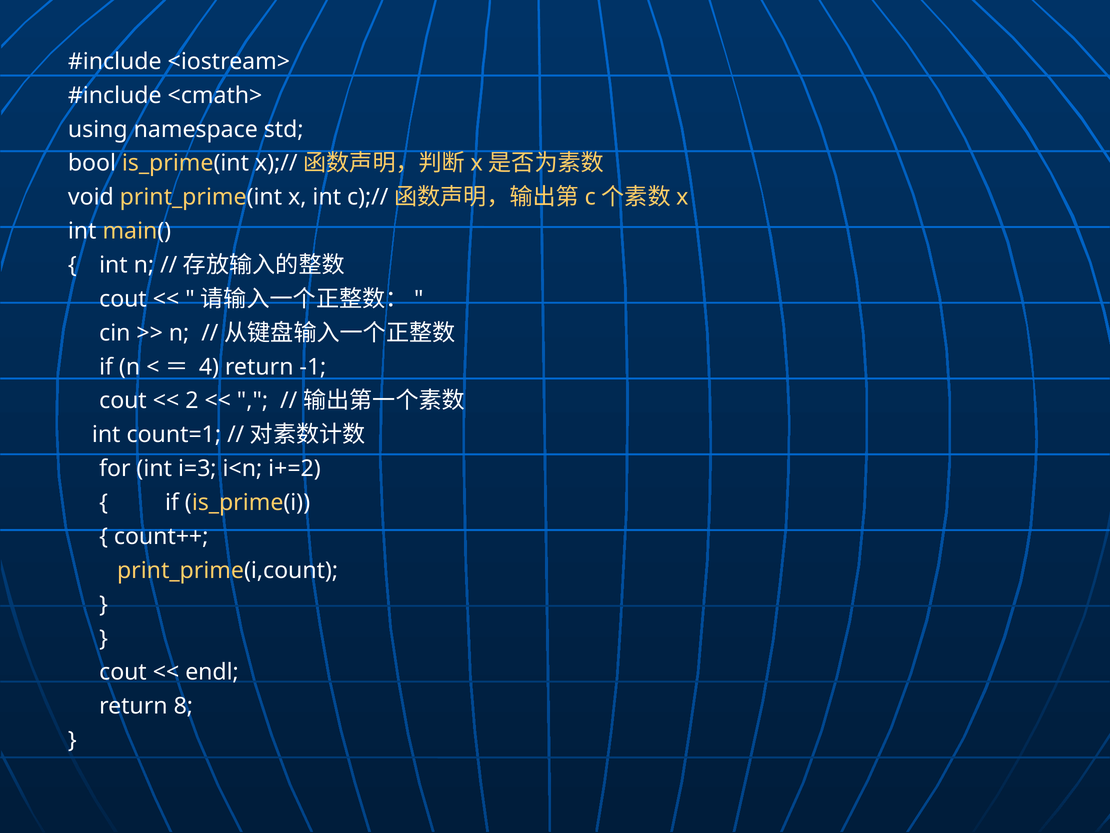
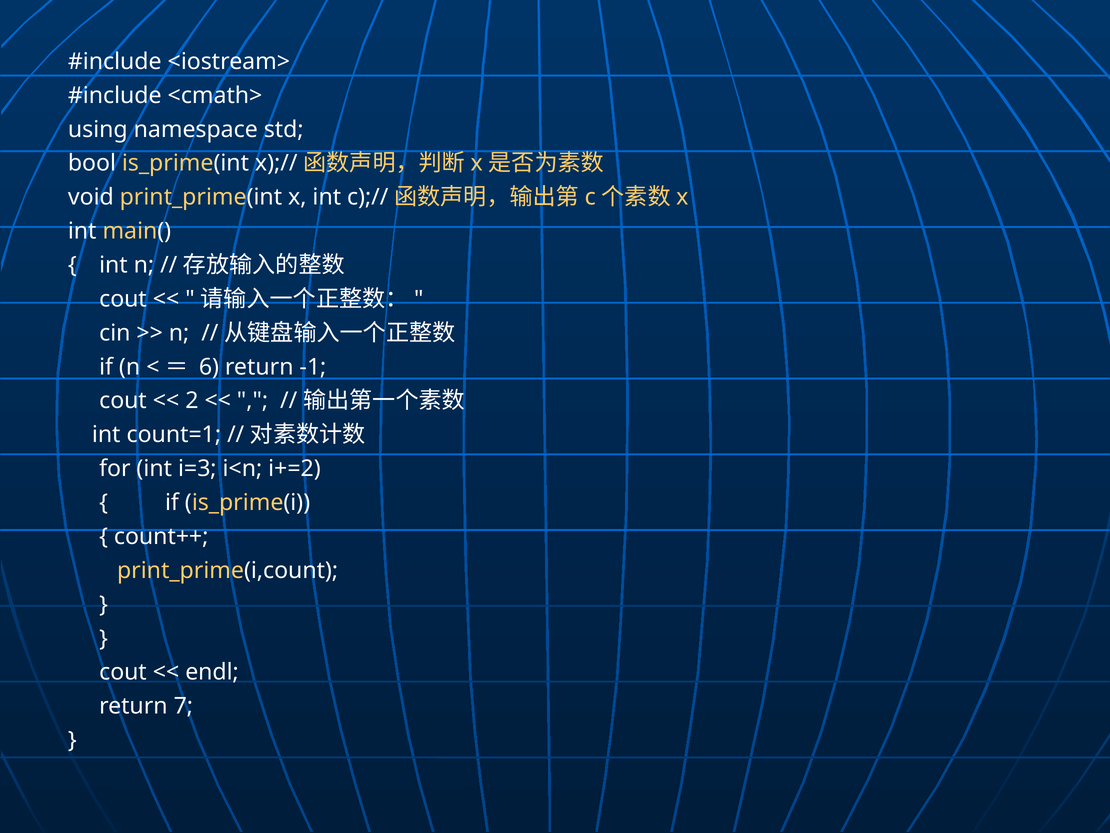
4: 4 -> 6
8: 8 -> 7
